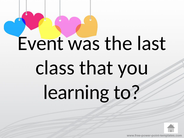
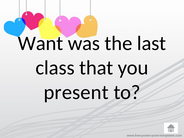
Event: Event -> Want
learning: learning -> present
